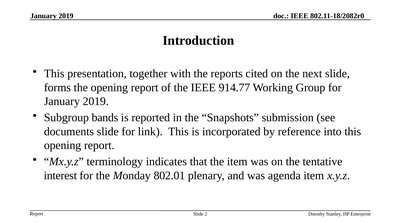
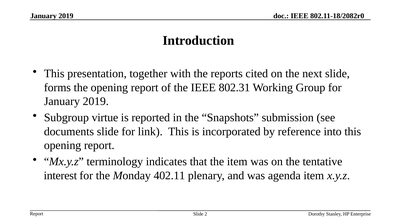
914.77: 914.77 -> 802.31
bands: bands -> virtue
802.01: 802.01 -> 402.11
